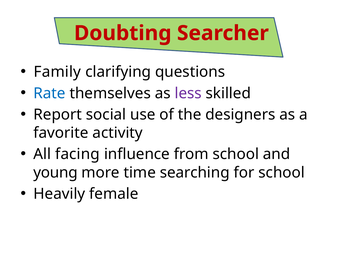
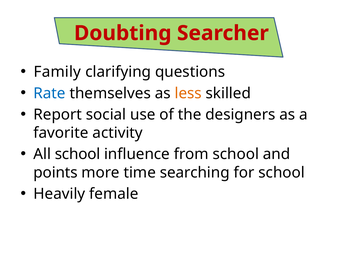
less colour: purple -> orange
All facing: facing -> school
young: young -> points
